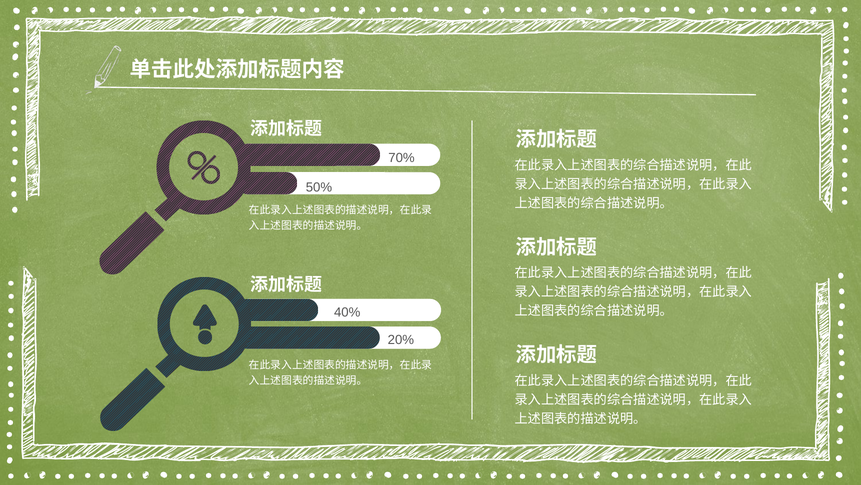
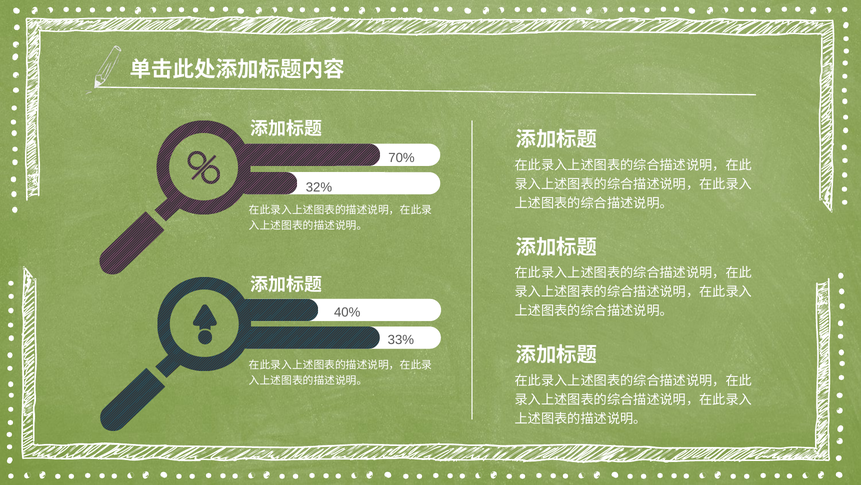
50%: 50% -> 32%
20%: 20% -> 33%
